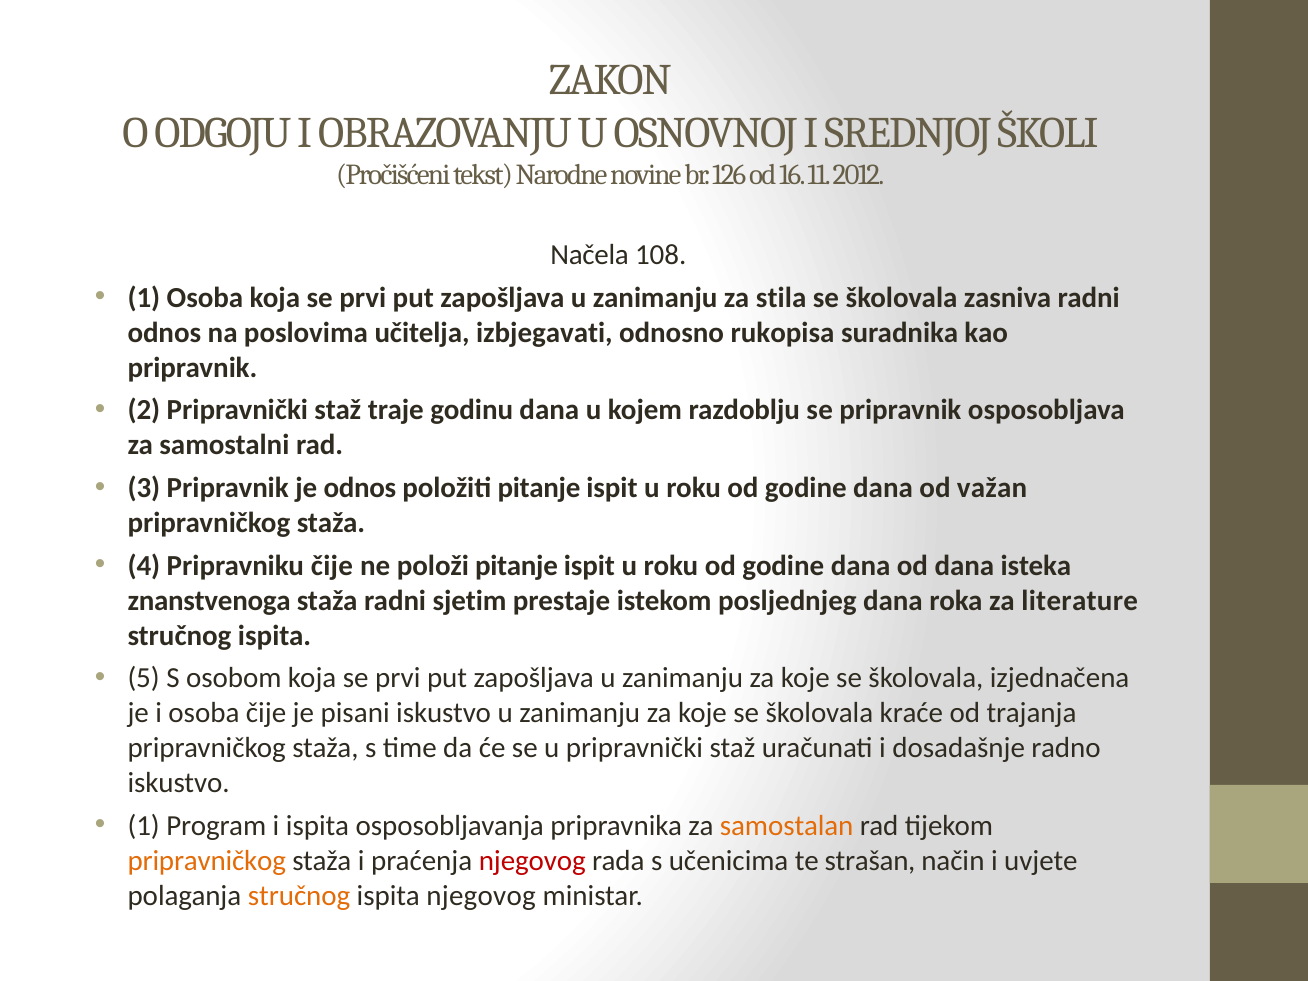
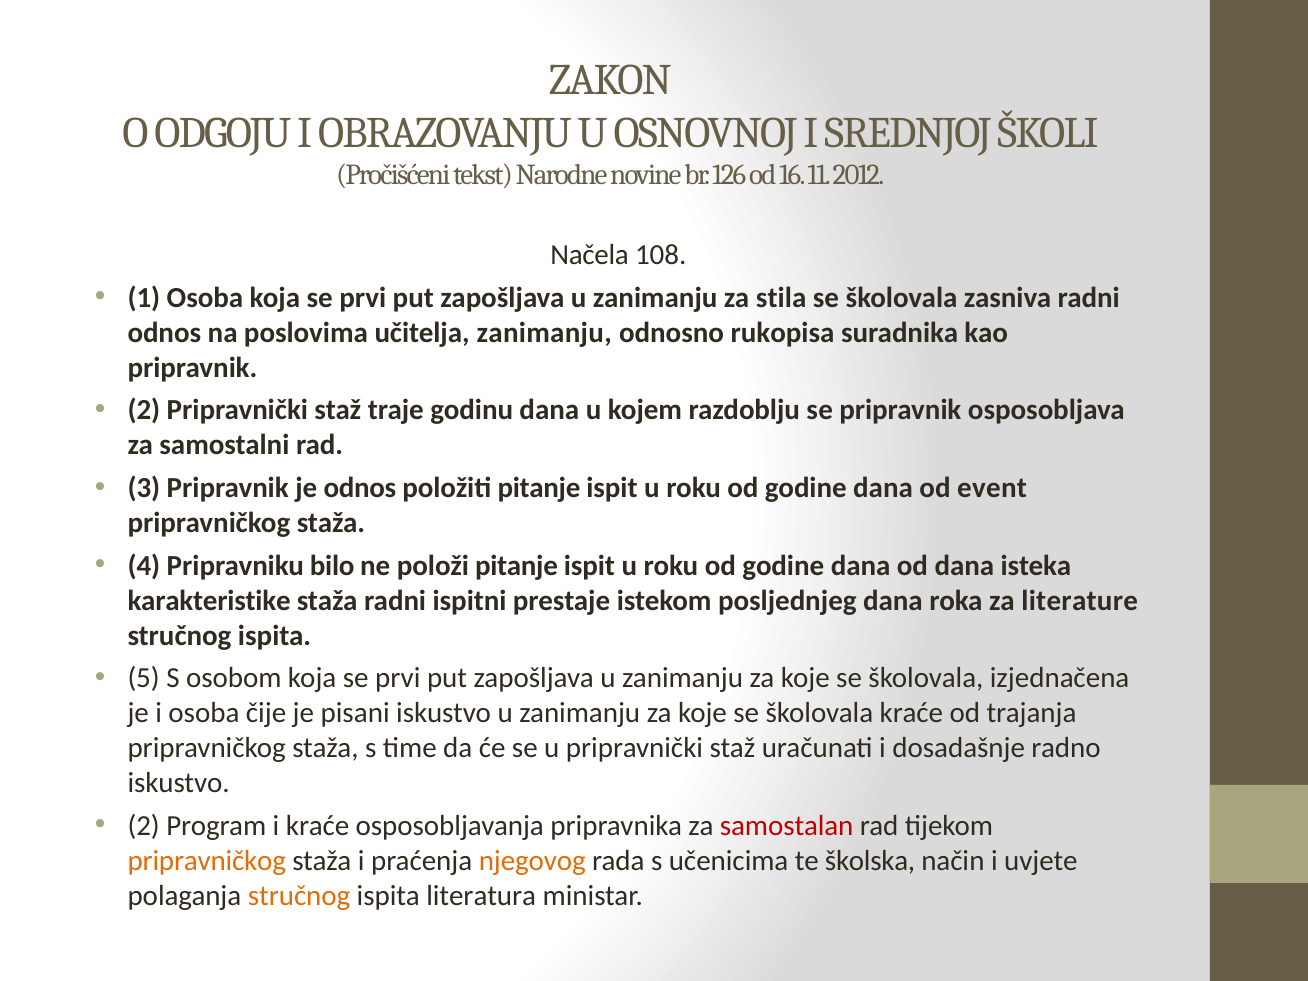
učitelja izbjegavati: izbjegavati -> zanimanju
važan: važan -> event
Pripravniku čije: čije -> bilo
znanstvenoga: znanstvenoga -> karakteristike
sjetim: sjetim -> ispitni
1 at (144, 826): 1 -> 2
i ispita: ispita -> kraće
samostalan colour: orange -> red
njegovog at (532, 861) colour: red -> orange
strašan: strašan -> školska
ispita njegovog: njegovog -> literatura
